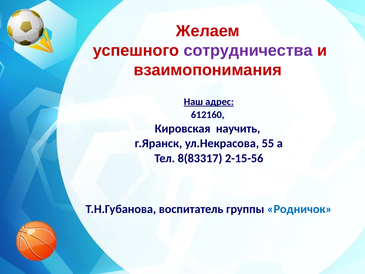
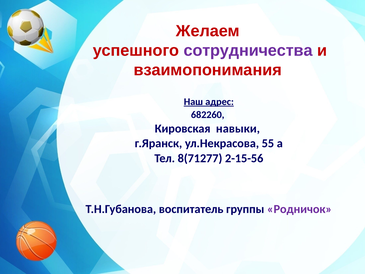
612160: 612160 -> 682260
научить: научить -> навыки
8(83317: 8(83317 -> 8(71277
Родничок colour: blue -> purple
